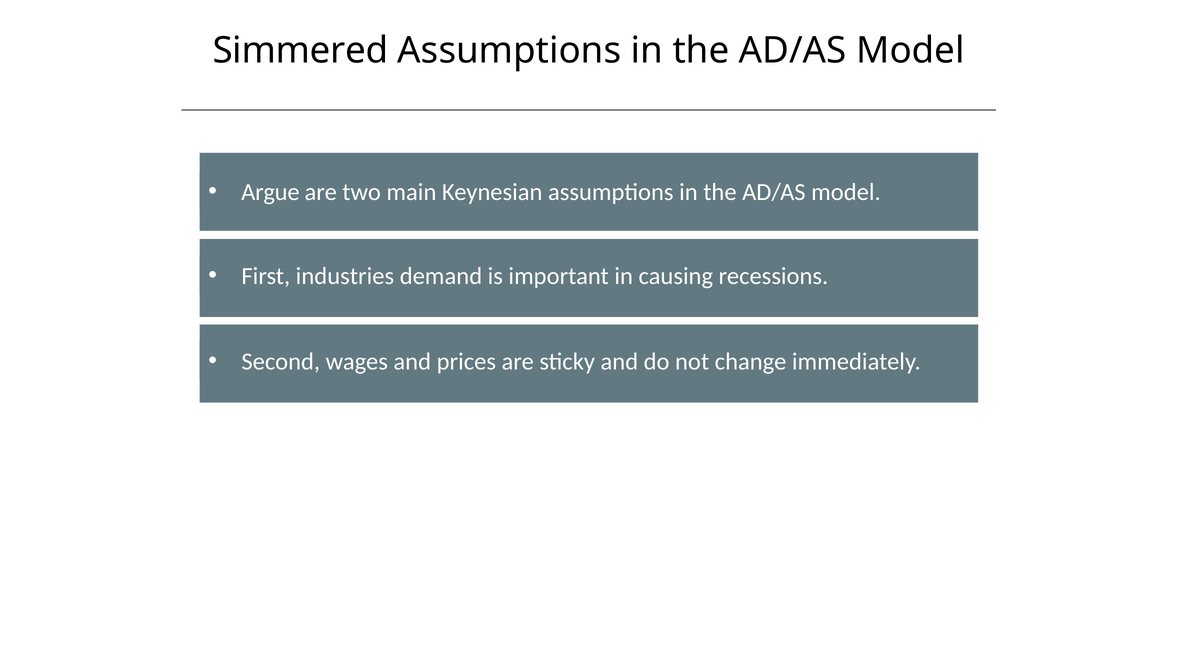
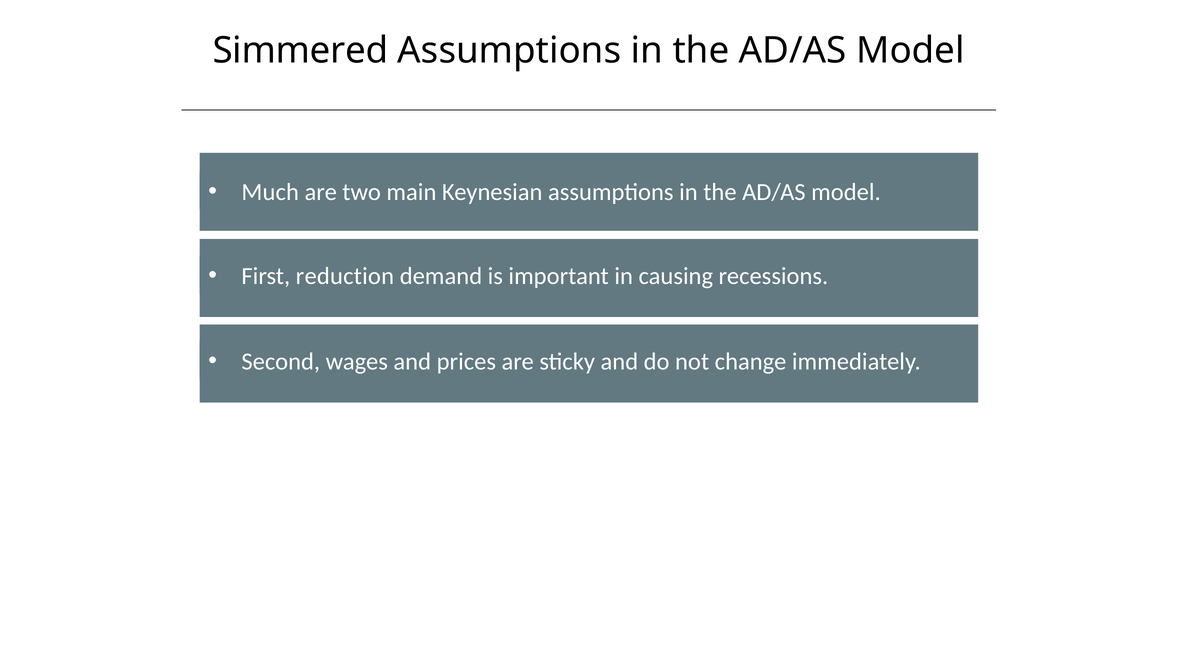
Argue: Argue -> Much
industries: industries -> reduction
